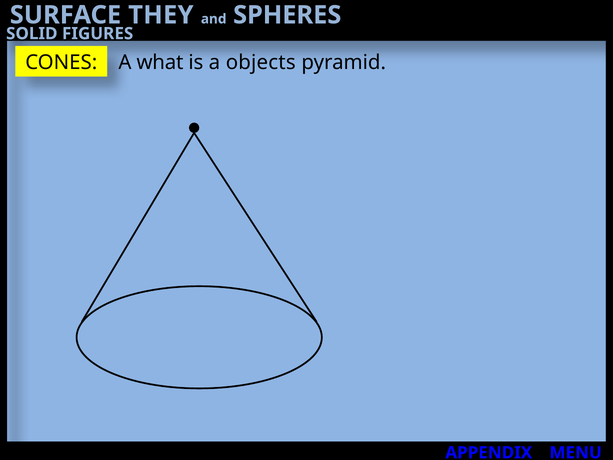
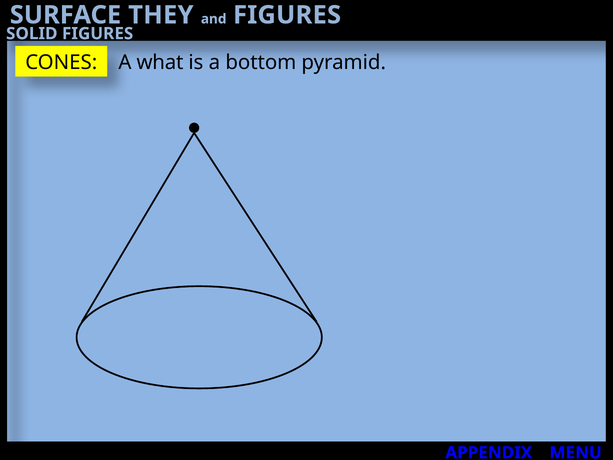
and SPHERES: SPHERES -> FIGURES
objects: objects -> bottom
